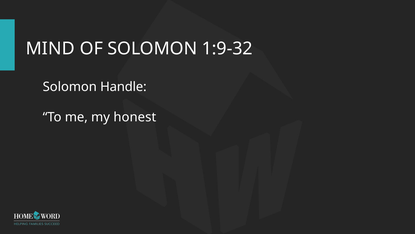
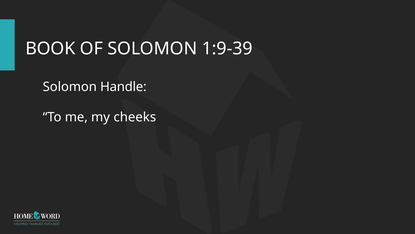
MIND: MIND -> BOOK
1:9-32: 1:9-32 -> 1:9-39
honest: honest -> cheeks
